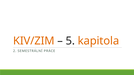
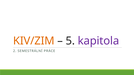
kapitola colour: orange -> purple
